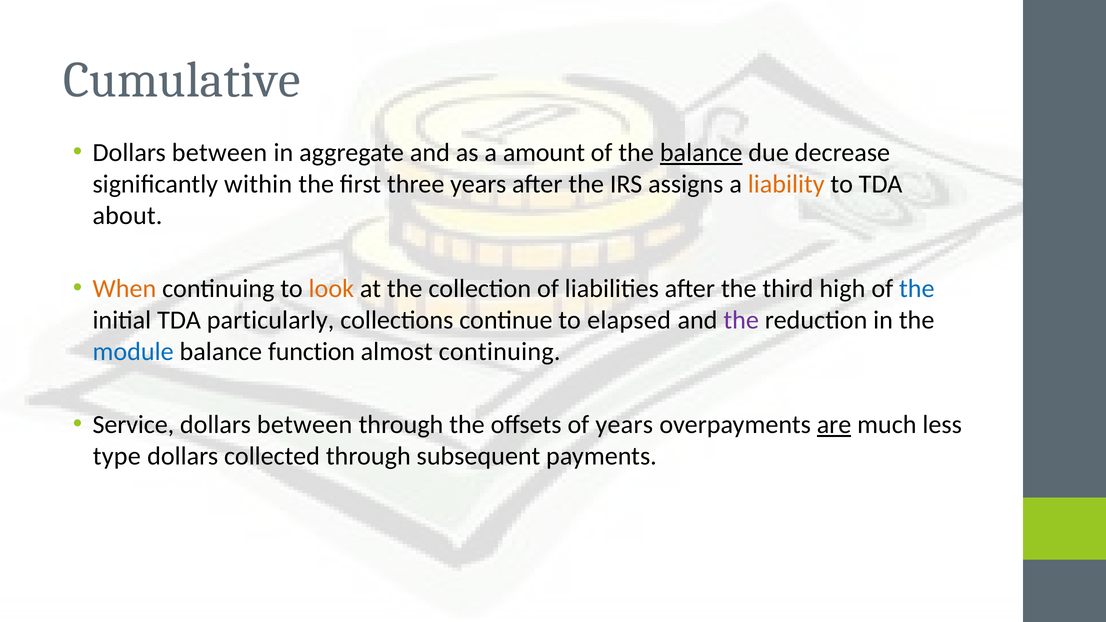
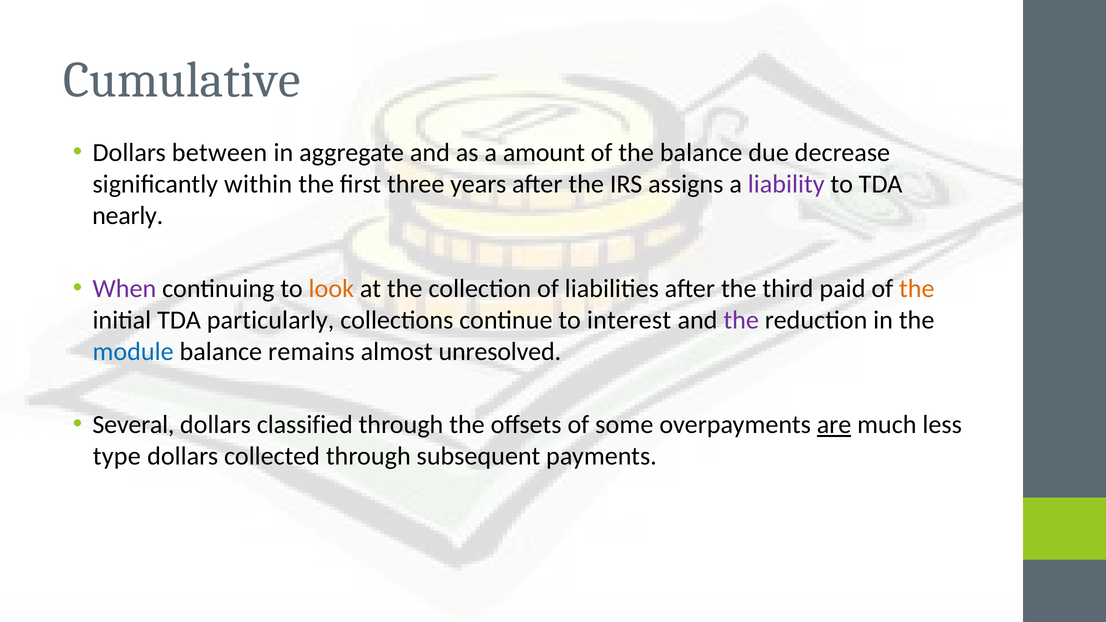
balance at (701, 153) underline: present -> none
liability colour: orange -> purple
about: about -> nearly
When colour: orange -> purple
high: high -> paid
the at (917, 289) colour: blue -> orange
elapsed: elapsed -> interest
function: function -> remains
almost continuing: continuing -> unresolved
Service: Service -> Several
between at (305, 425): between -> classified
of years: years -> some
